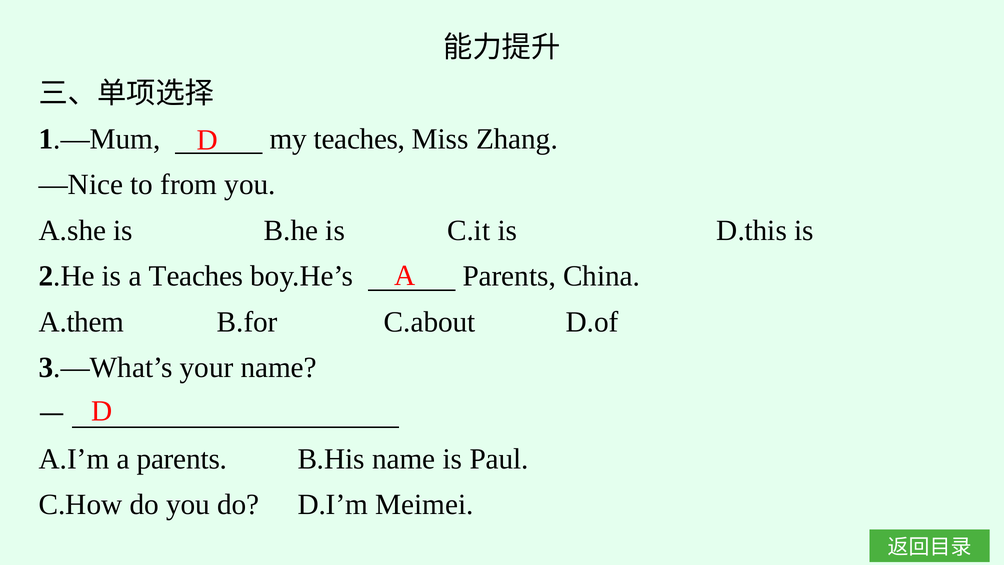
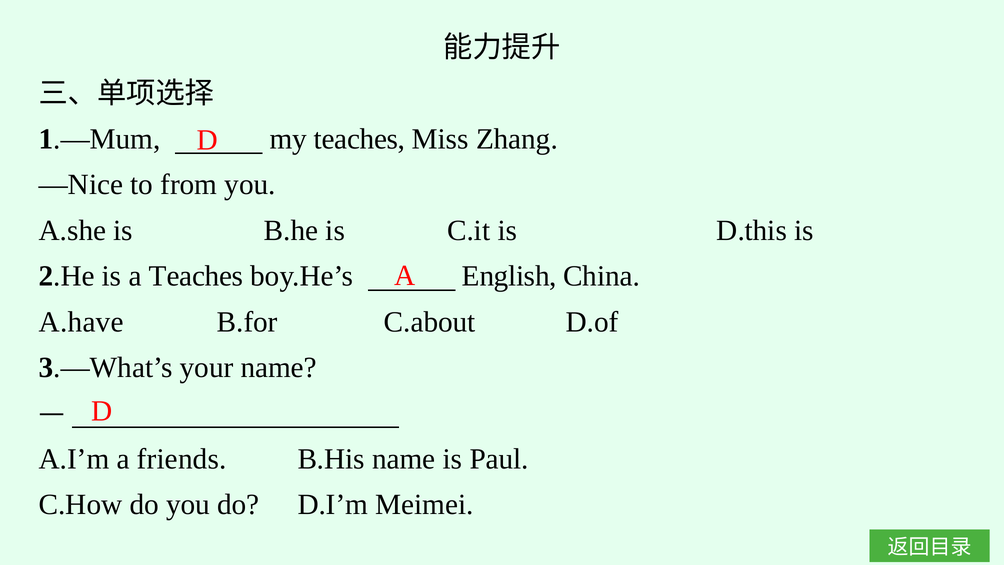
boy.He’s Parents: Parents -> English
A.them: A.them -> A.have
a parents: parents -> friends
